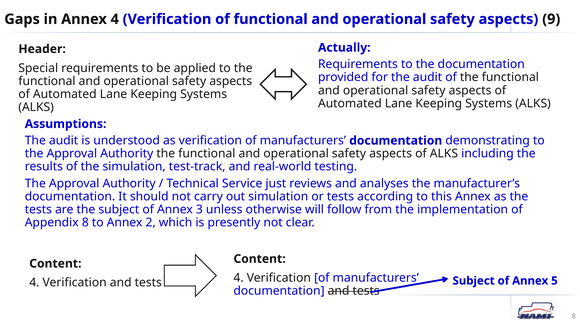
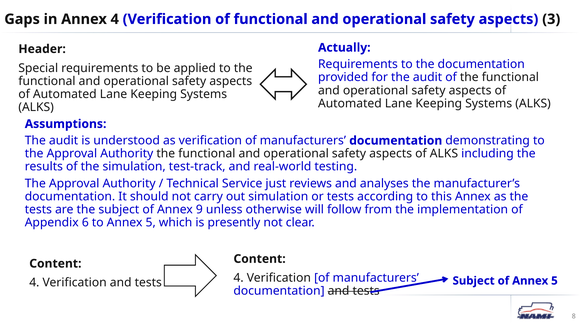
9: 9 -> 3
3: 3 -> 9
Appendix 8: 8 -> 6
to Annex 2: 2 -> 5
